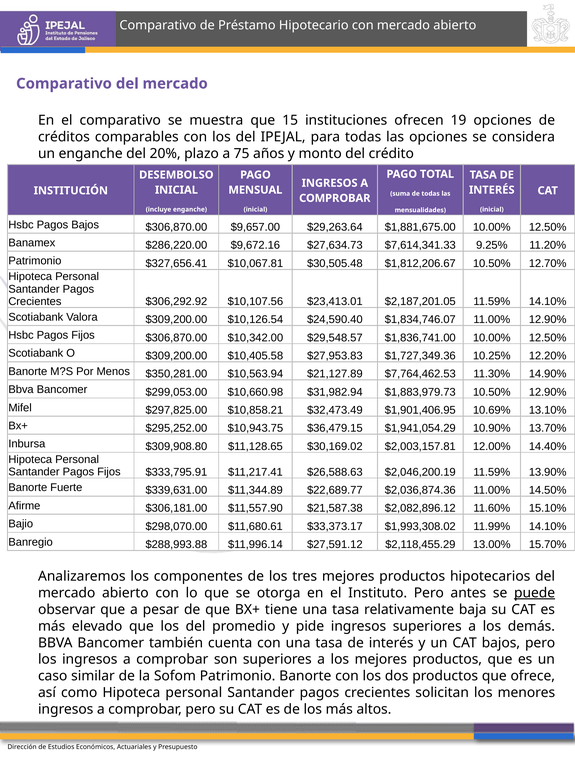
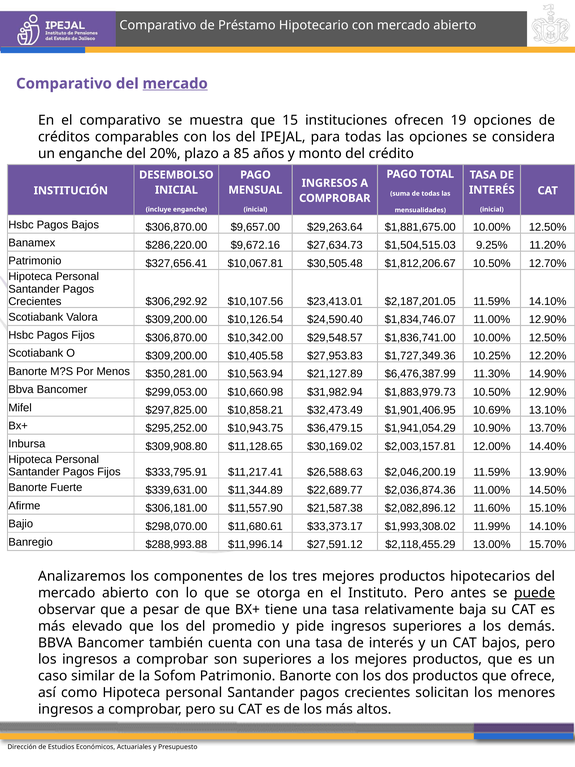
mercado at (175, 84) underline: none -> present
75: 75 -> 85
$7,614,341.33: $7,614,341.33 -> $1,504,515.03
$7,764,462.53: $7,764,462.53 -> $6,476,387.99
